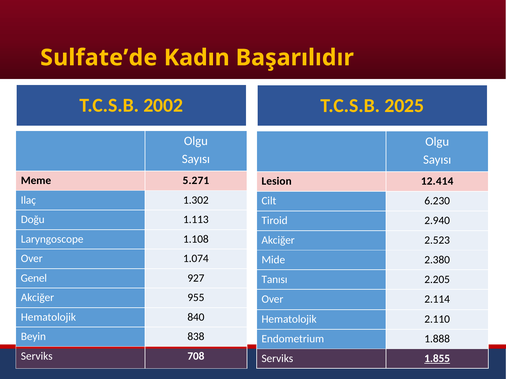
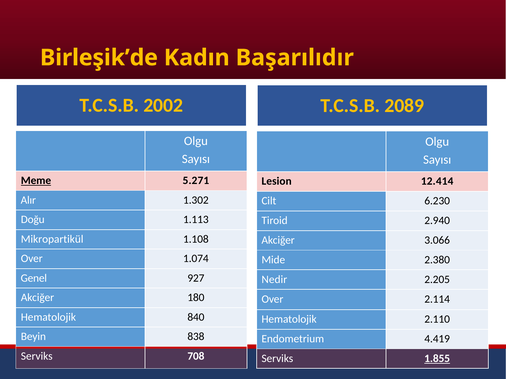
Sulfate’de: Sulfate’de -> Birleşik’de
2025: 2025 -> 2089
Meme underline: none -> present
Ilaç: Ilaç -> Alır
Laryngoscope: Laryngoscope -> Mikropartikül
2.523: 2.523 -> 3.066
Tanısı: Tanısı -> Nedir
955: 955 -> 180
1.888: 1.888 -> 4.419
